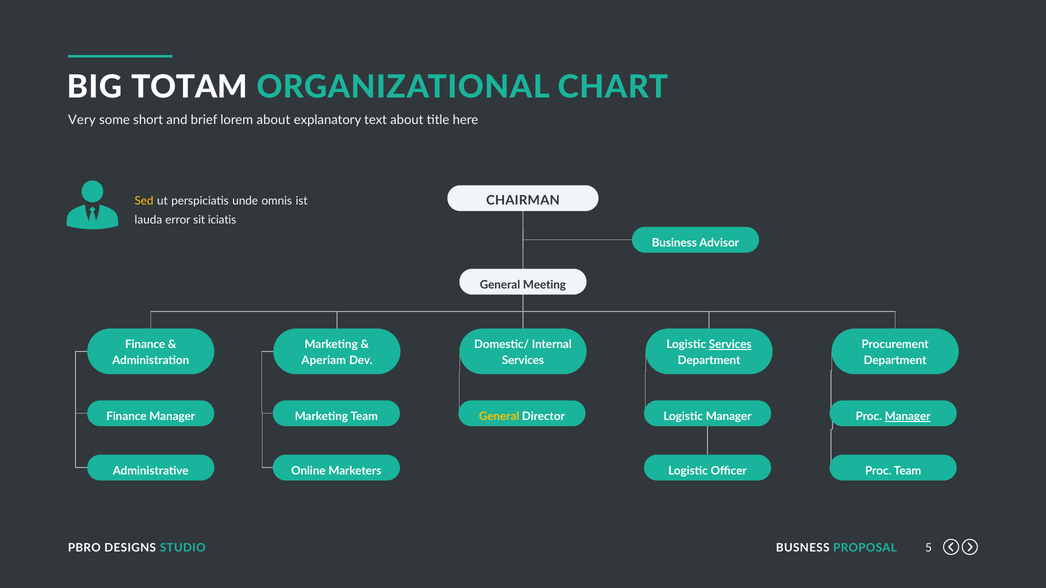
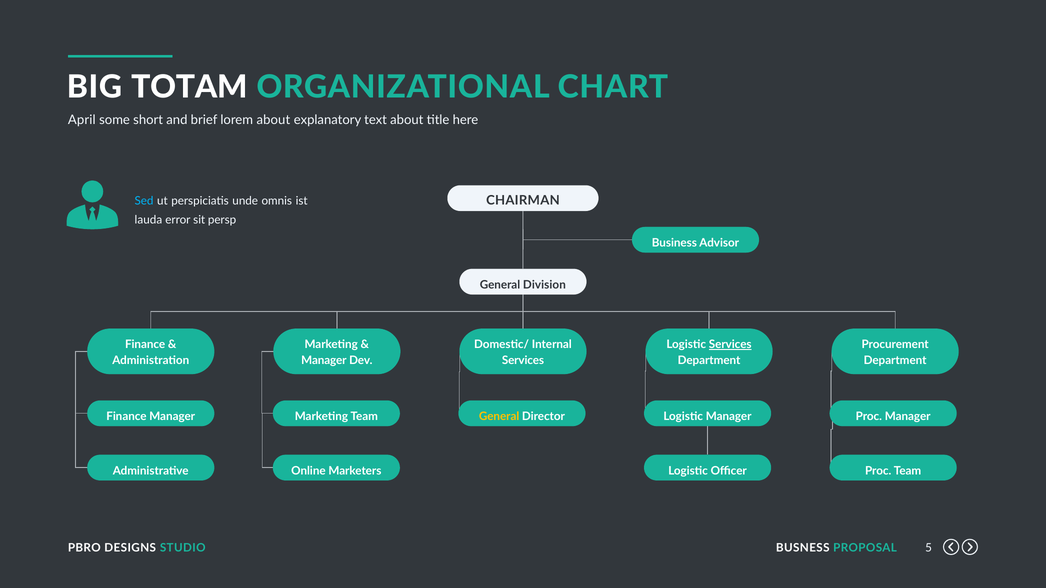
Very: Very -> April
Sed colour: yellow -> light blue
iciatis: iciatis -> persp
Meeting: Meeting -> Division
Aperiam at (324, 361): Aperiam -> Manager
Manager at (908, 417) underline: present -> none
